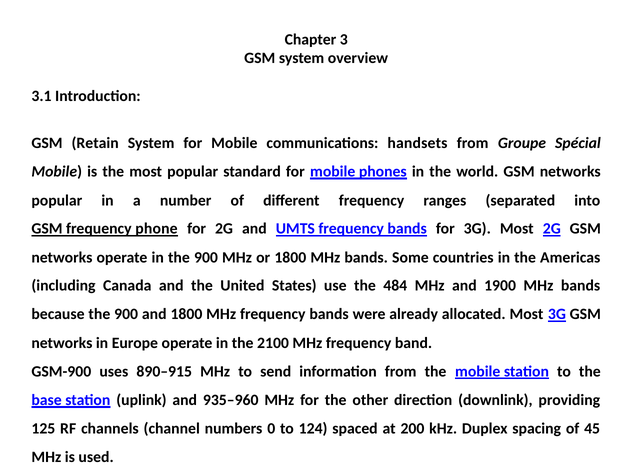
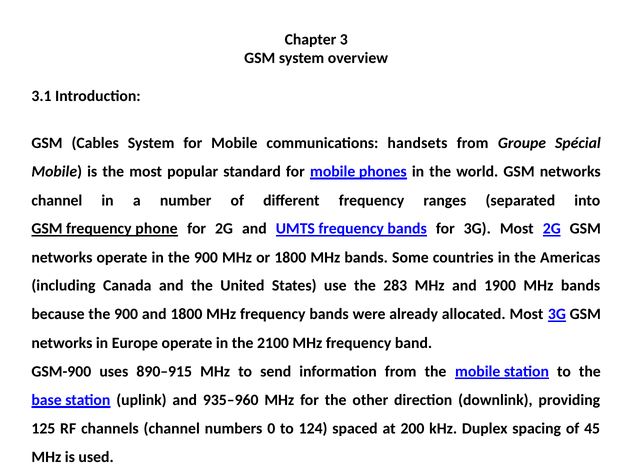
Retain: Retain -> Cables
popular at (57, 200): popular -> channel
484: 484 -> 283
